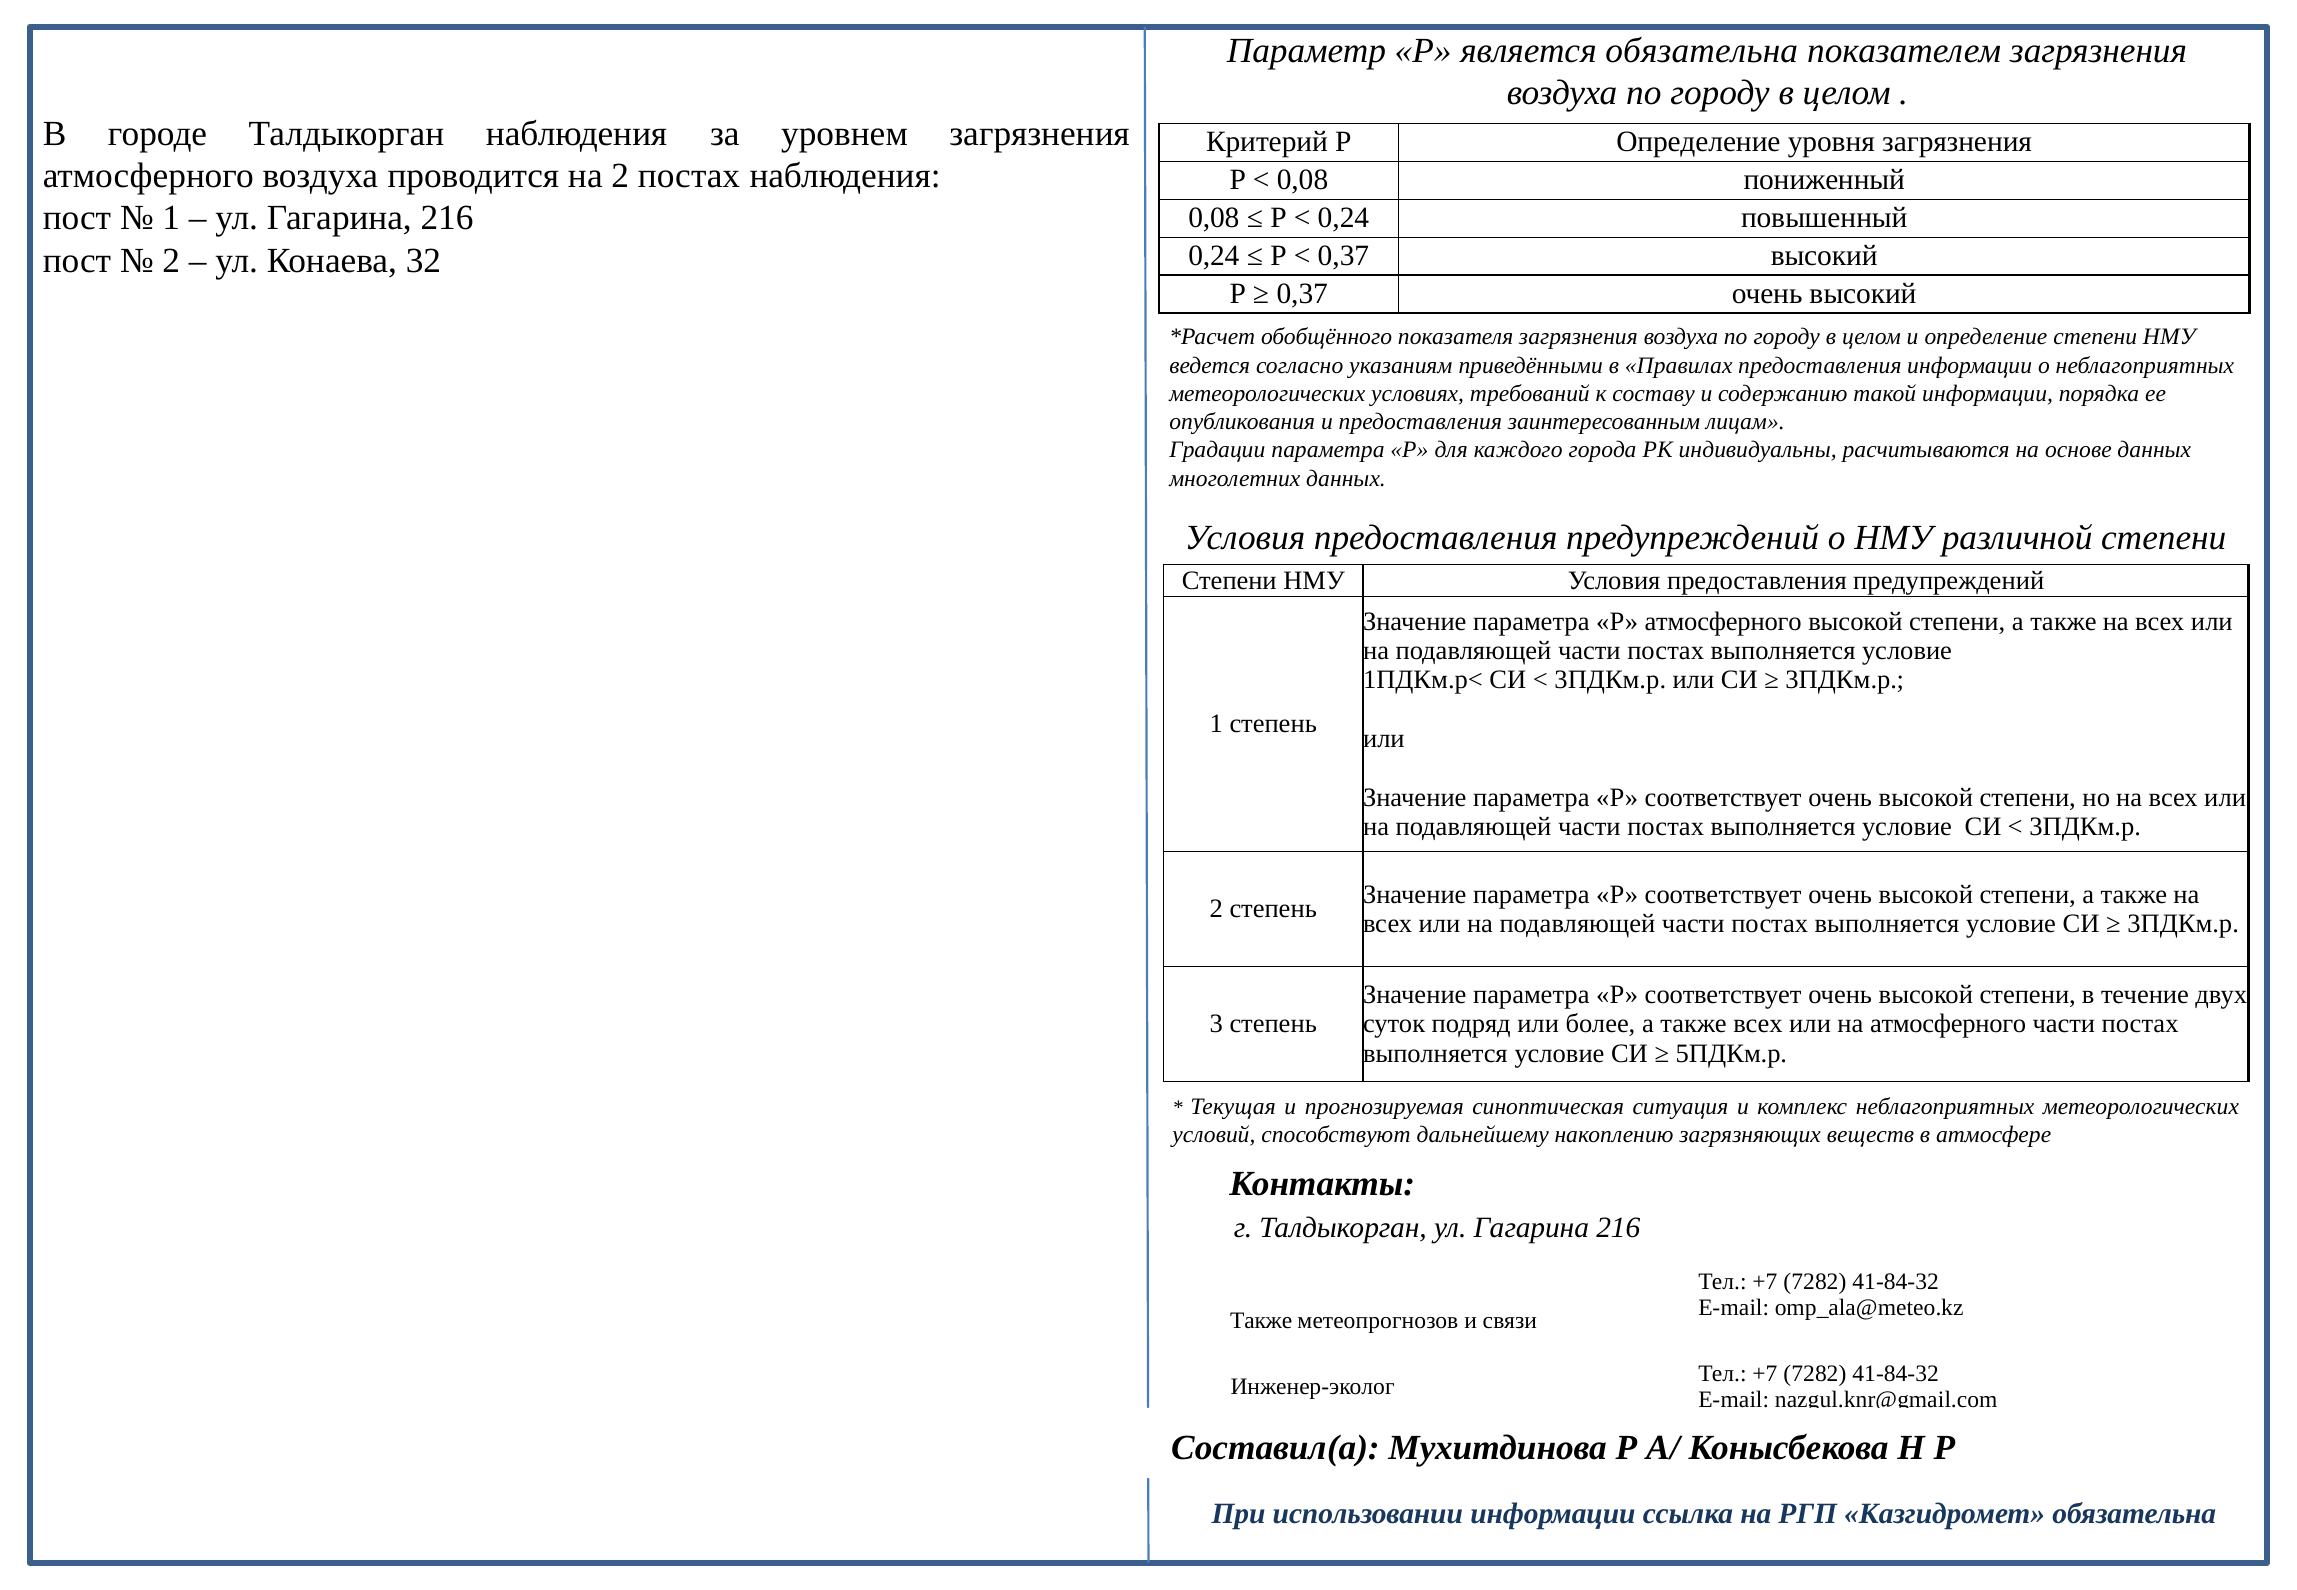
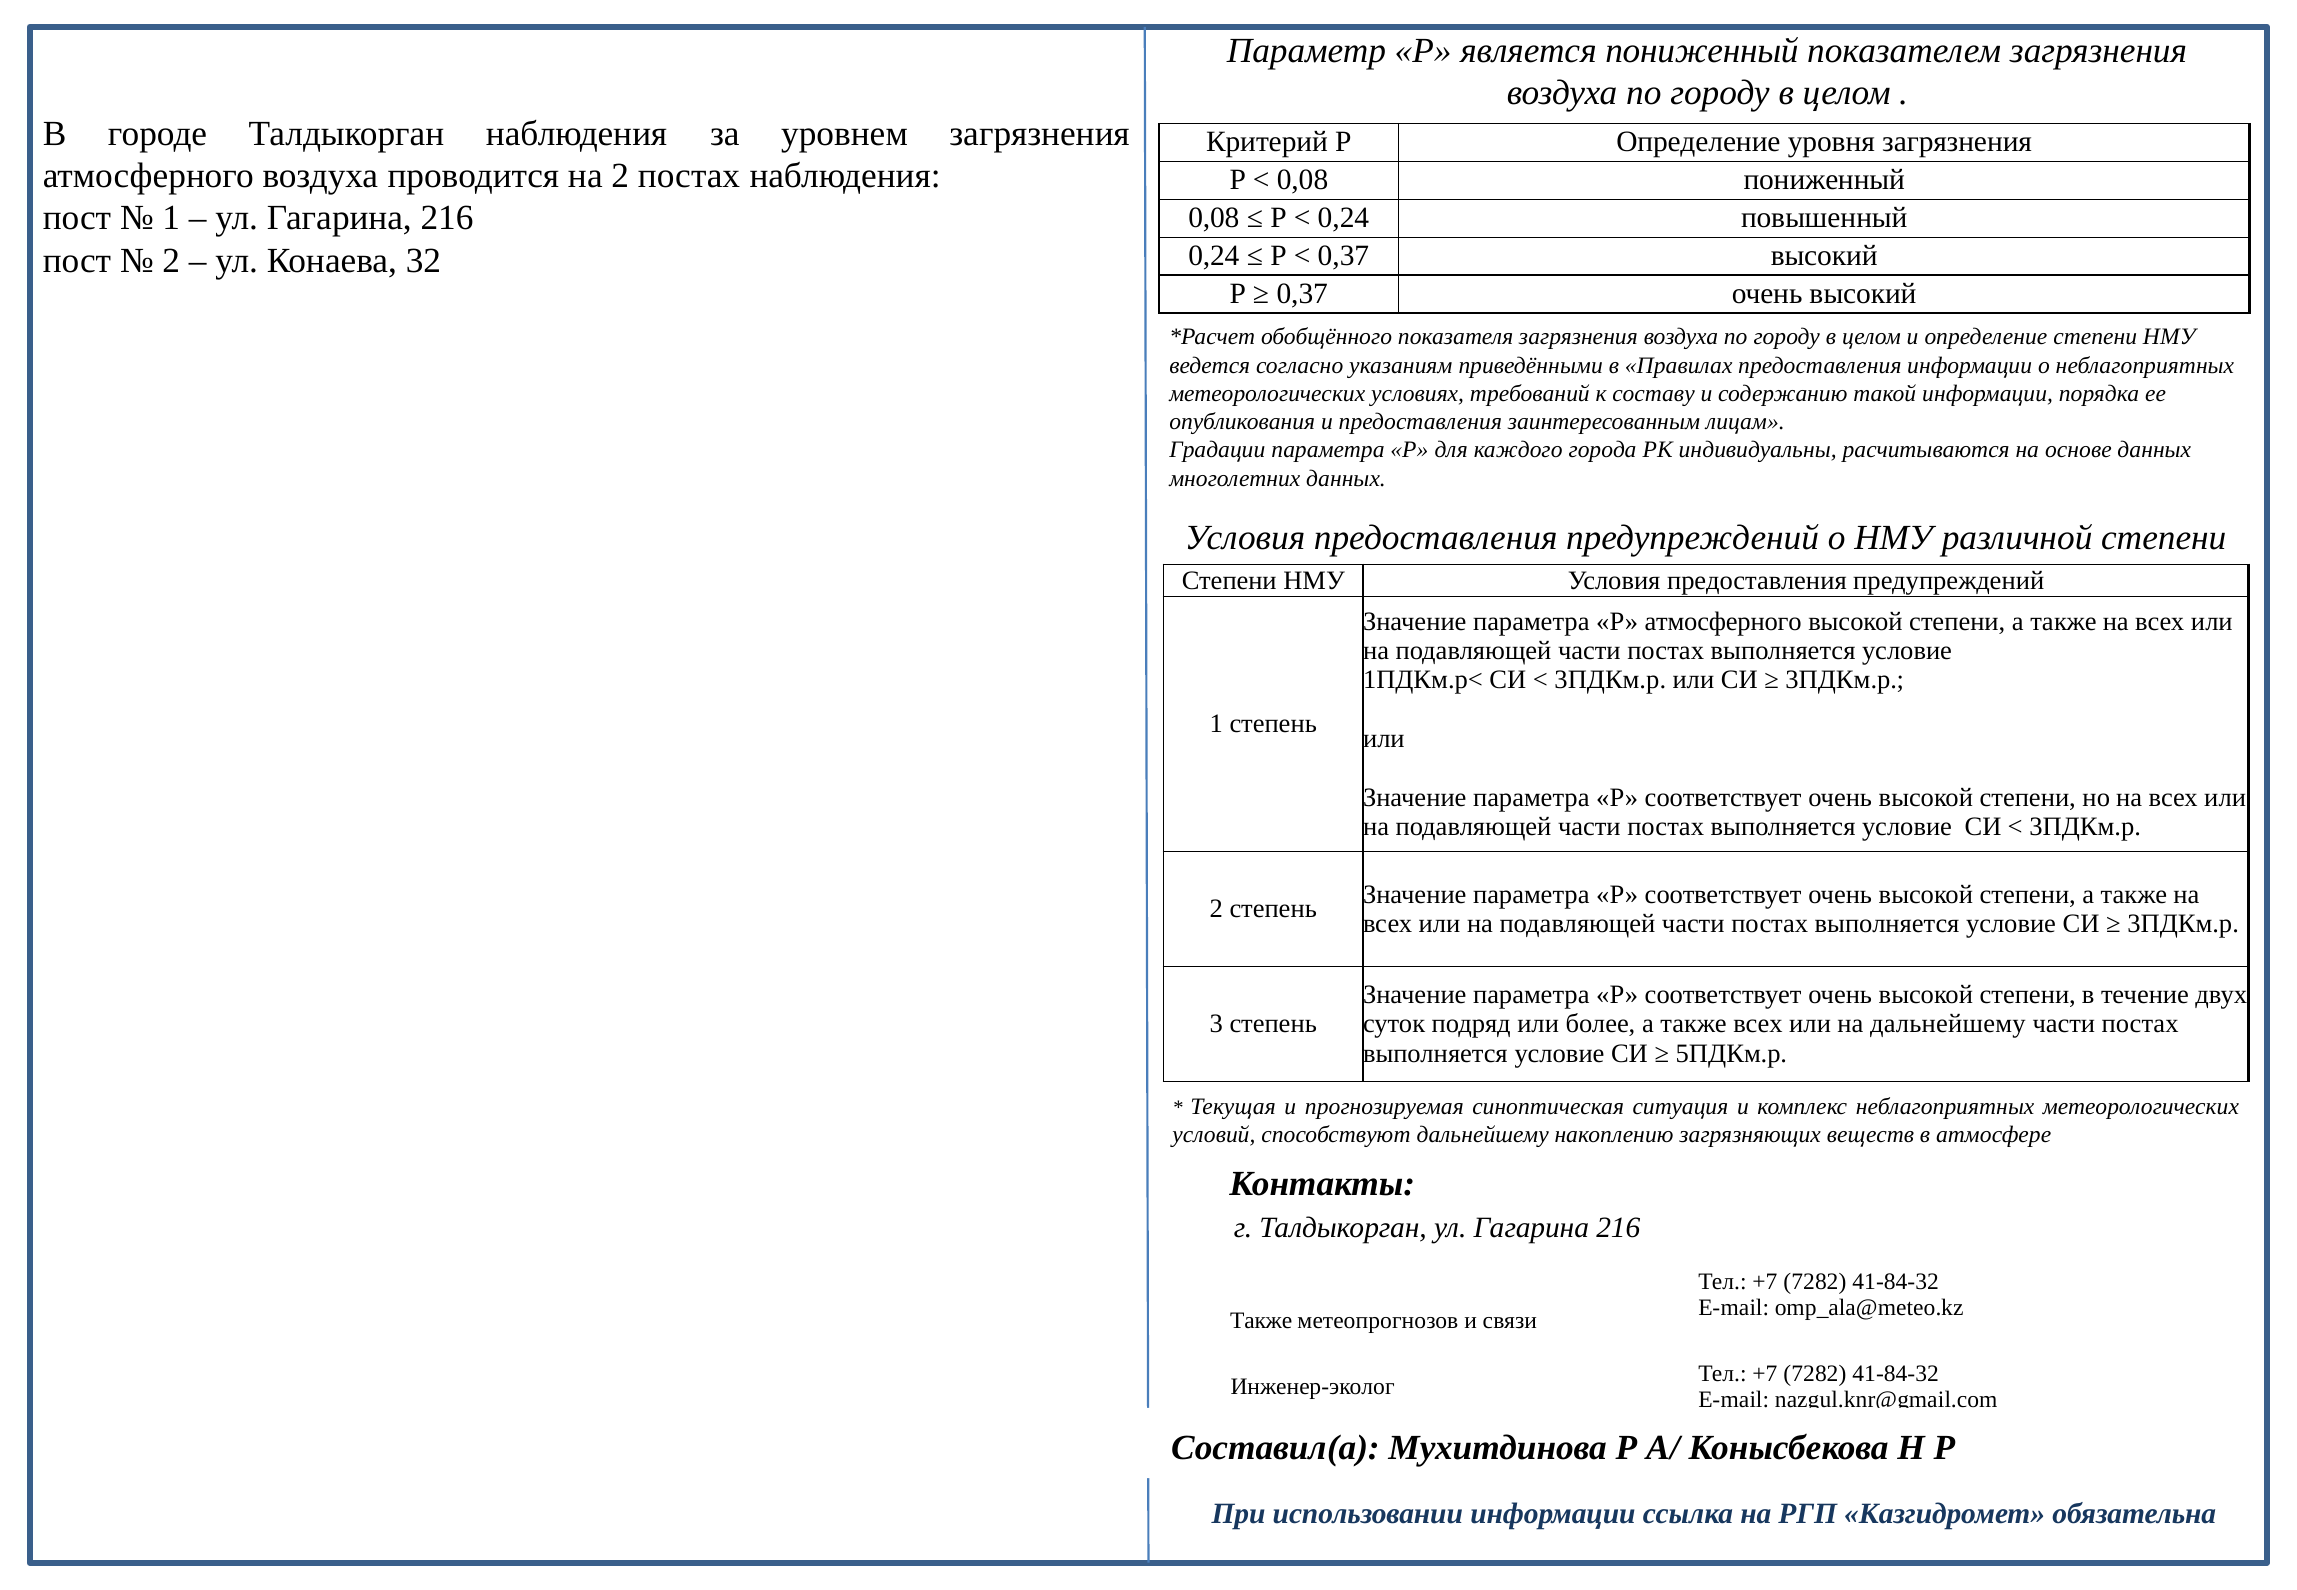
является обязательна: обязательна -> пониженный
на атмосферного: атмосферного -> дальнейшему
